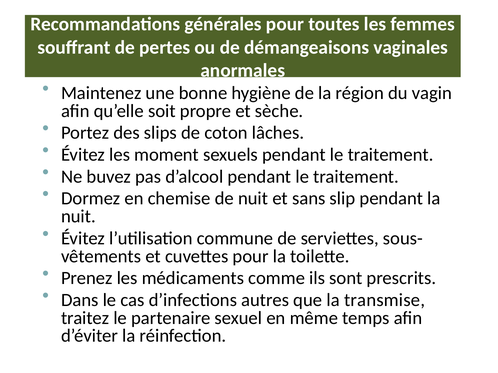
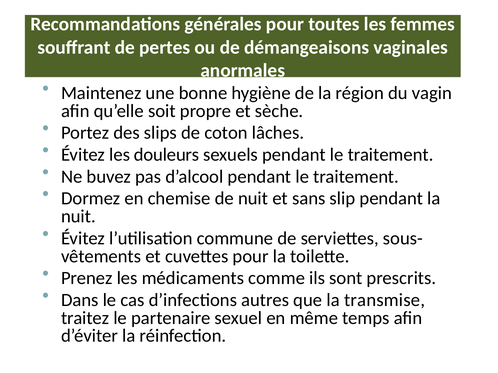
moment: moment -> douleurs
